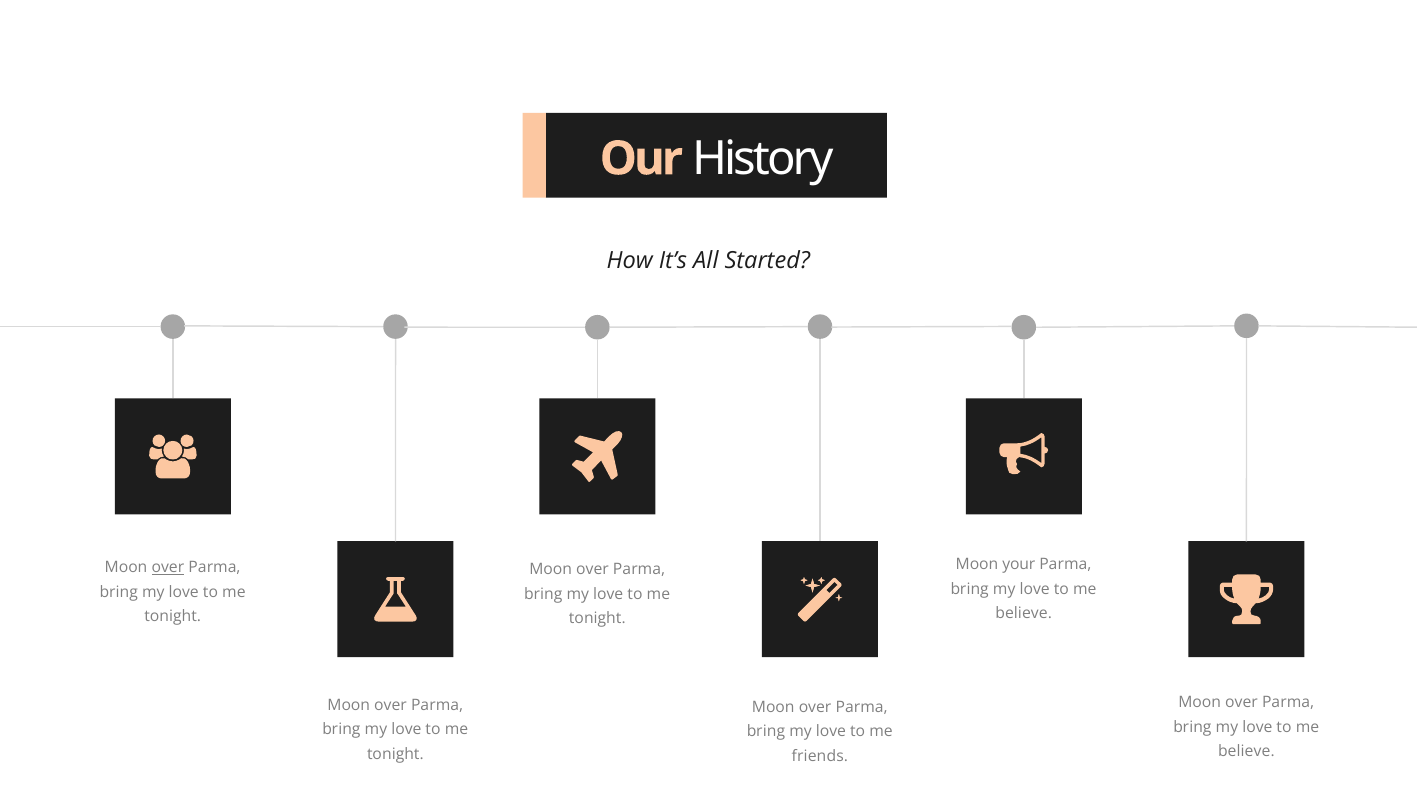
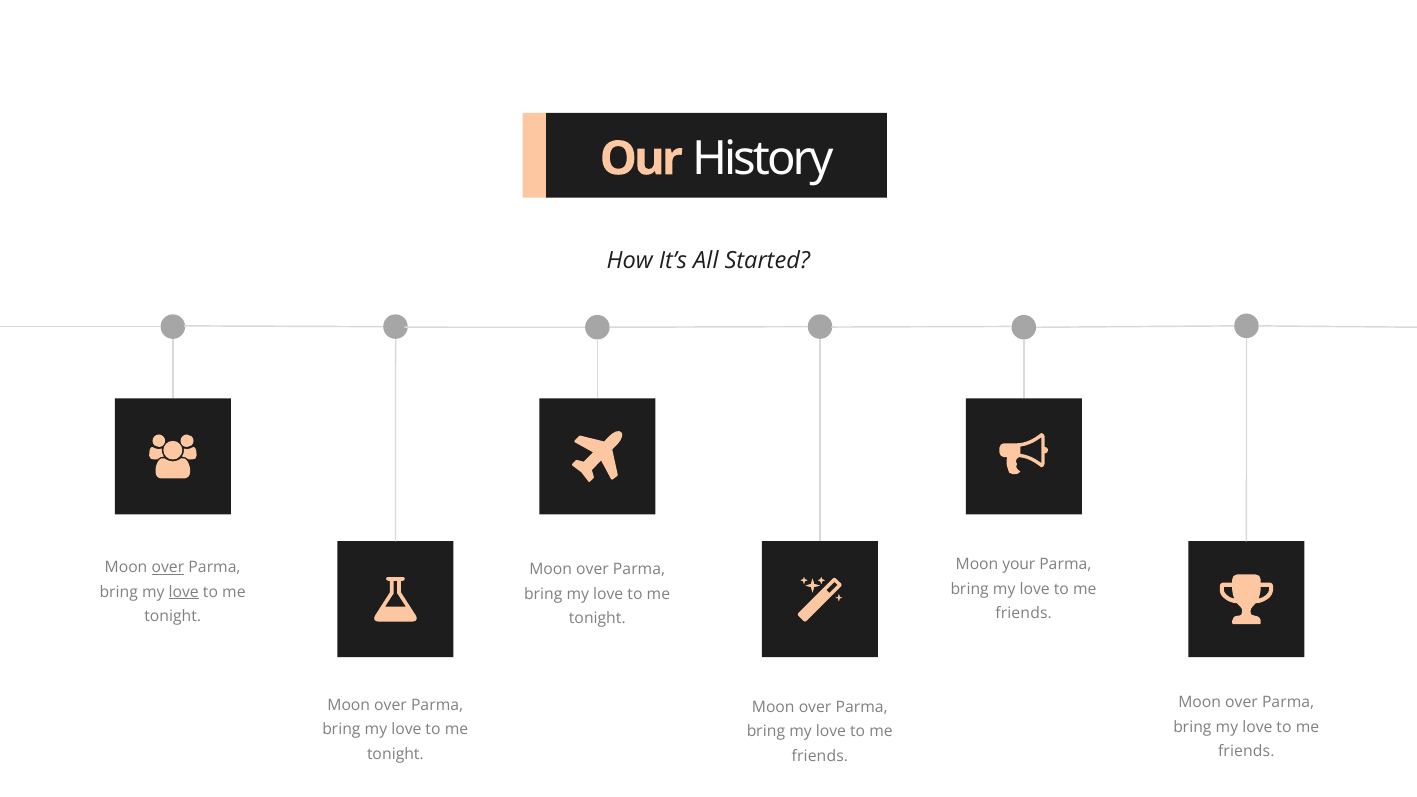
love at (184, 592) underline: none -> present
believe at (1024, 613): believe -> friends
believe at (1246, 751): believe -> friends
